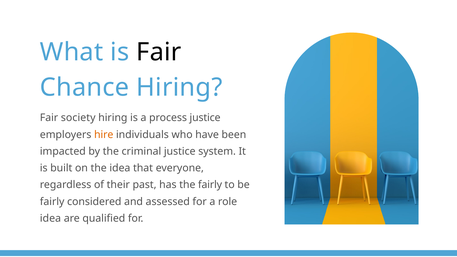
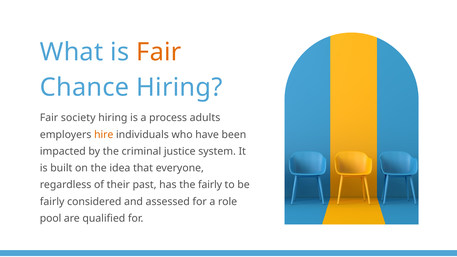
Fair at (159, 52) colour: black -> orange
process justice: justice -> adults
idea at (50, 218): idea -> pool
